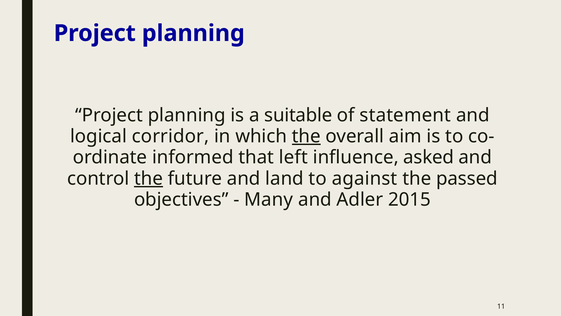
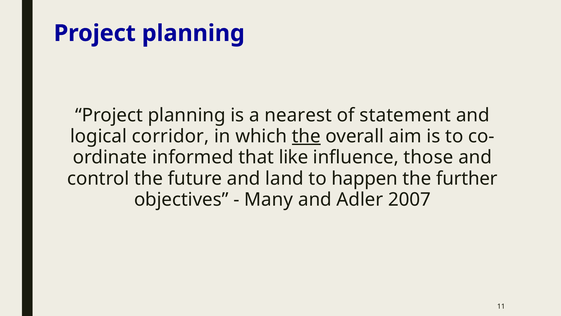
suitable: suitable -> nearest
left: left -> like
asked: asked -> those
the at (149, 178) underline: present -> none
against: against -> happen
passed: passed -> further
2015: 2015 -> 2007
